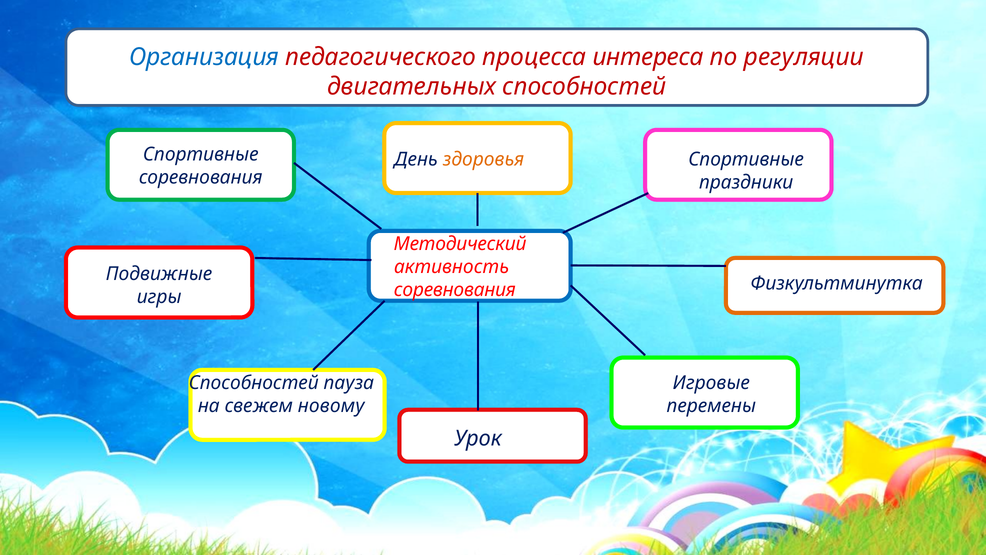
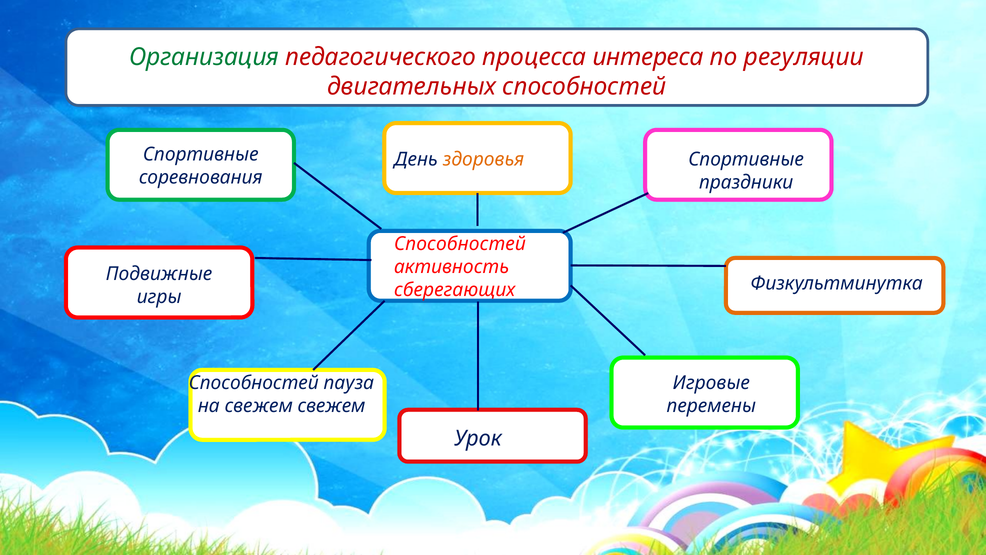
Организация colour: blue -> green
Методический at (460, 244): Методический -> Способностей
соревнования at (455, 290): соревнования -> сберегающих
новому at (331, 406): новому -> свежем
